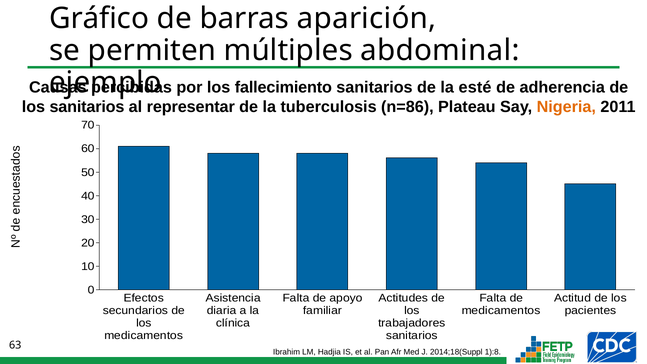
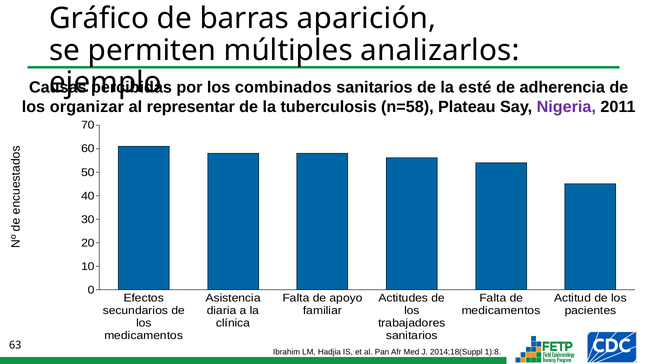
abdominal: abdominal -> analizarlos
fallecimiento: fallecimiento -> combinados
los sanitarios: sanitarios -> organizar
n=86: n=86 -> n=58
Nigeria colour: orange -> purple
